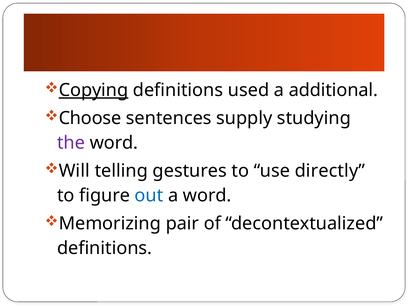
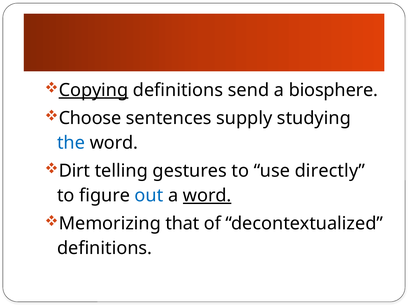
used: used -> send
additional: additional -> biosphere
the colour: purple -> blue
Will: Will -> Dirt
word at (207, 196) underline: none -> present
pair: pair -> that
